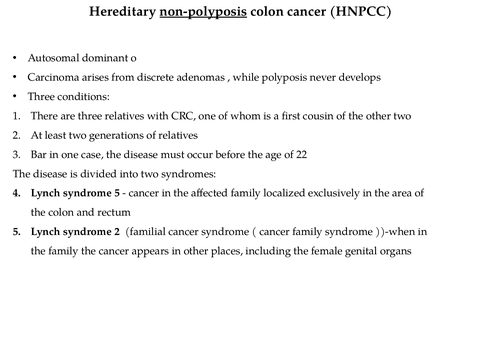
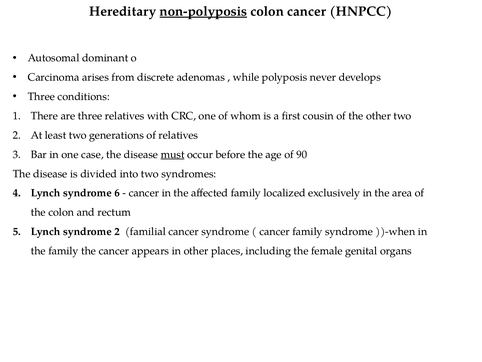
must underline: none -> present
22: 22 -> 90
syndrome 5: 5 -> 6
